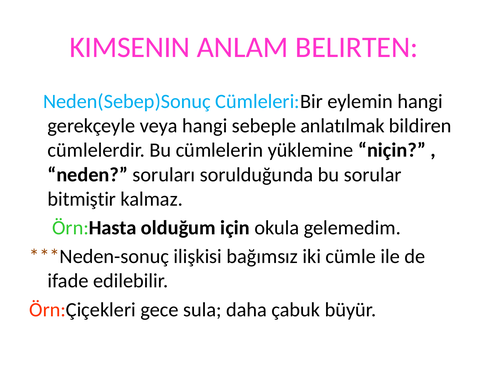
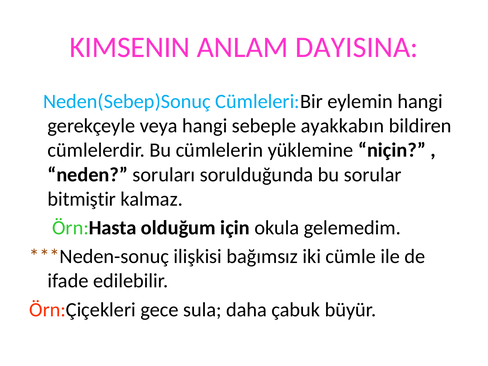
BELIRTEN: BELIRTEN -> DAYISINA
anlatılmak: anlatılmak -> ayakkabın
